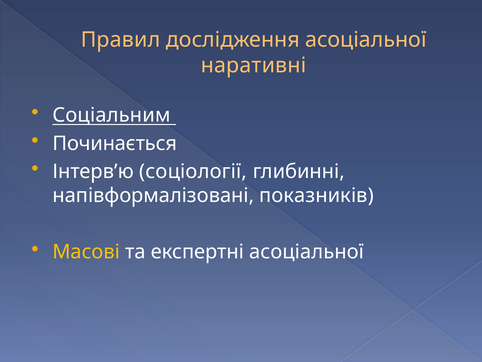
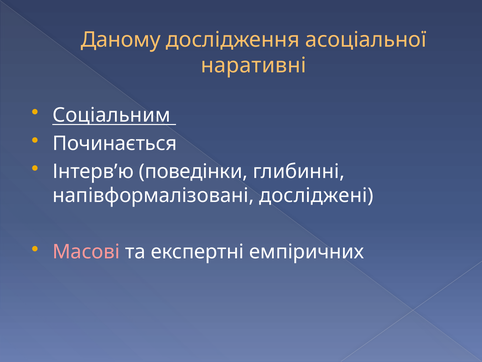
Правил: Правил -> Даному
соціології: соціології -> поведінки
показників: показників -> досліджені
Масові colour: yellow -> pink
експертні асоціальної: асоціальної -> емпіричних
